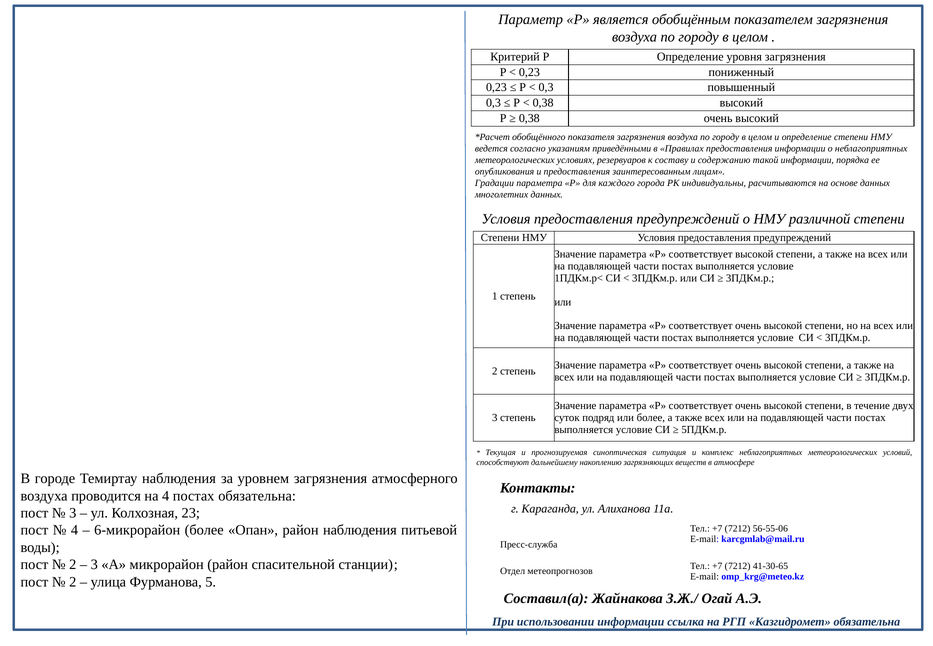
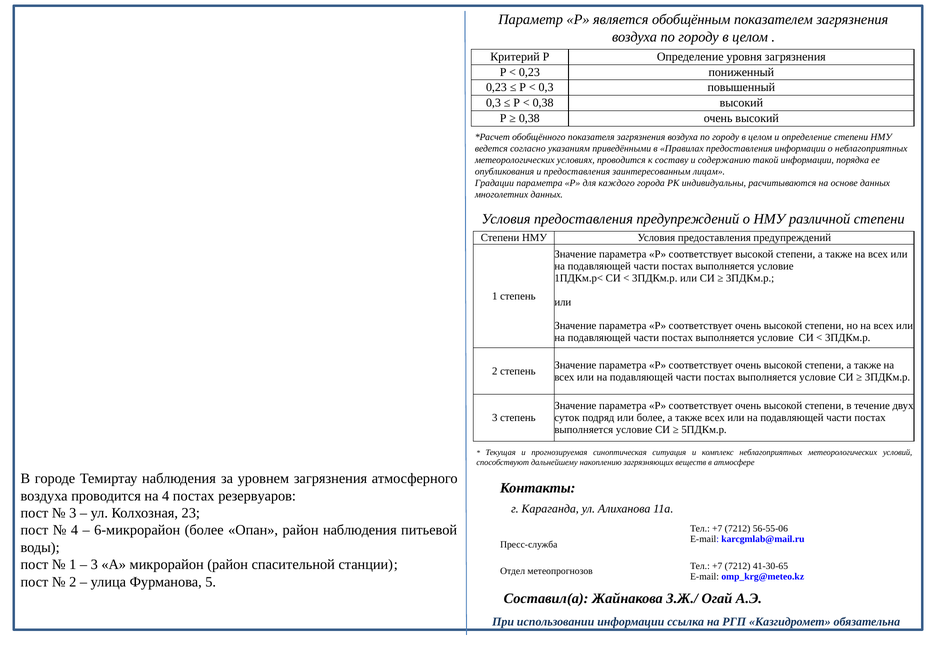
условиях резервуаров: резервуаров -> проводится
постах обязательна: обязательна -> резервуаров
2 at (73, 565): 2 -> 1
